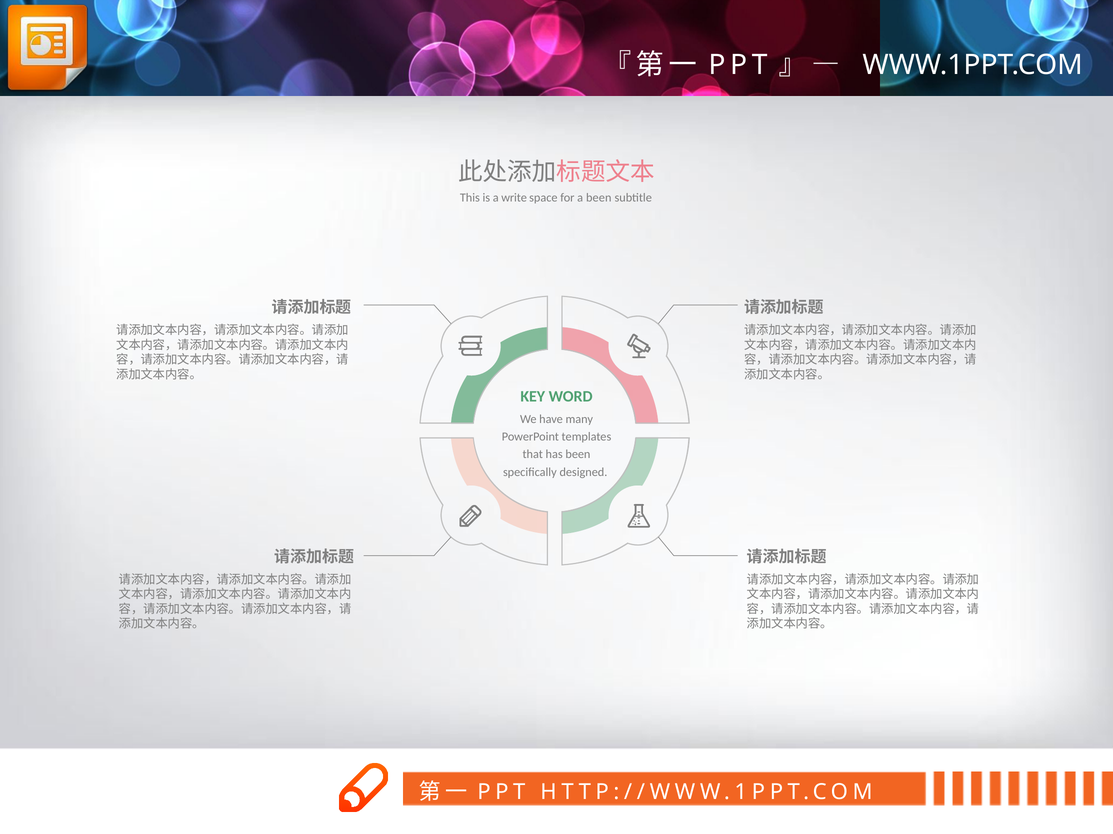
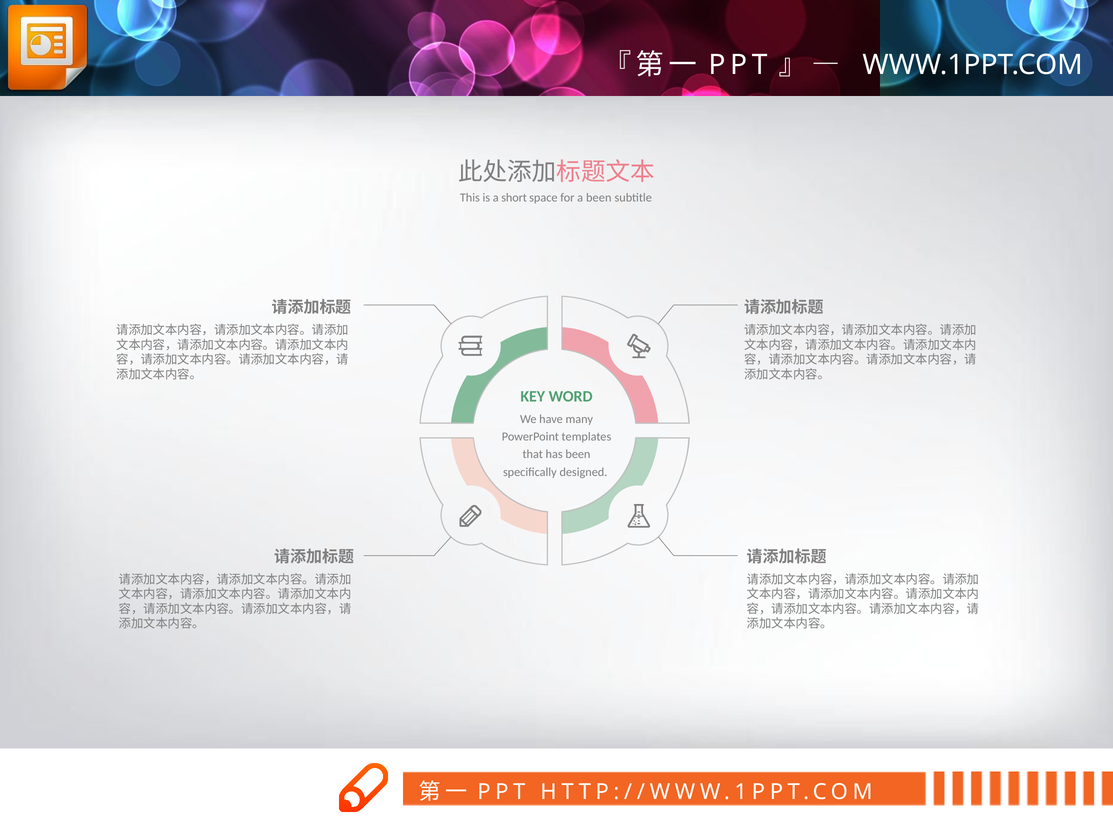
write: write -> short
